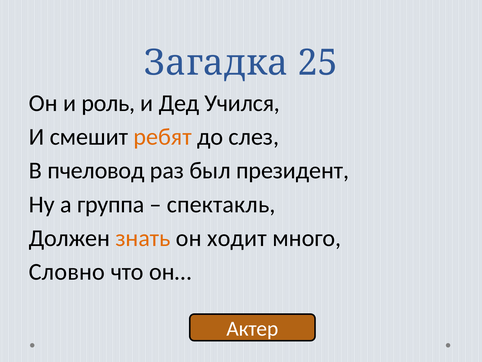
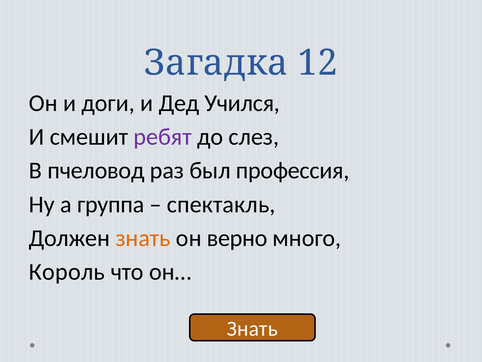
25: 25 -> 12
роль: роль -> доги
ребят colour: orange -> purple
президент: президент -> профессия
ходит: ходит -> верно
Словно: Словно -> Король
Актер at (252, 328): Актер -> Знать
